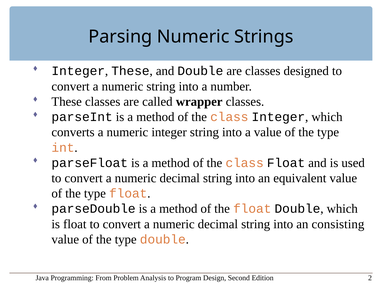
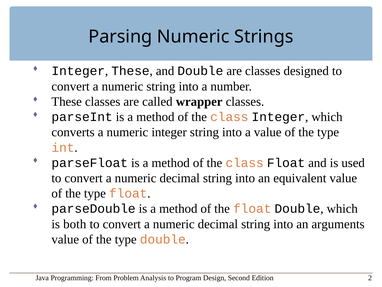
is float: float -> both
consisting: consisting -> arguments
